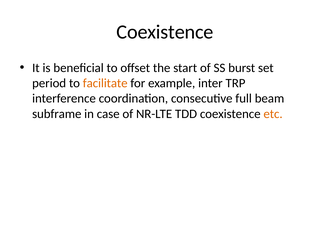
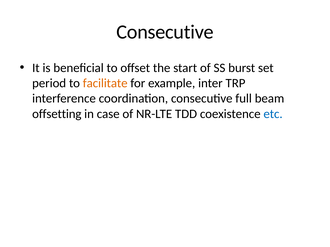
Coexistence at (165, 32): Coexistence -> Consecutive
subframe: subframe -> offsetting
etc colour: orange -> blue
